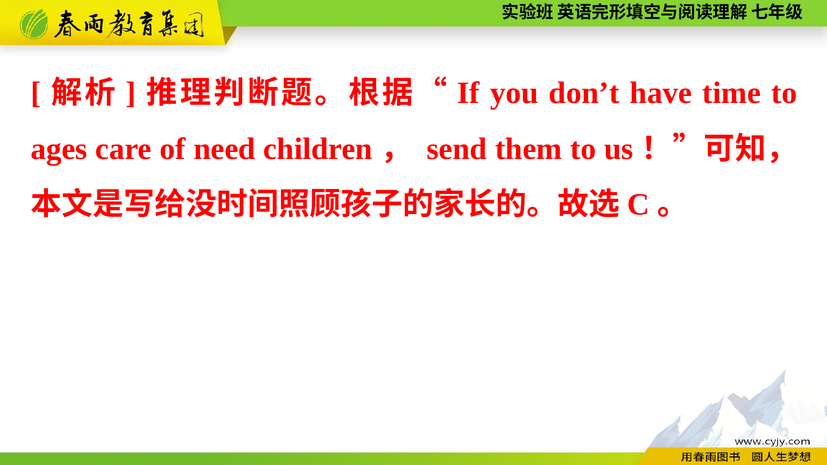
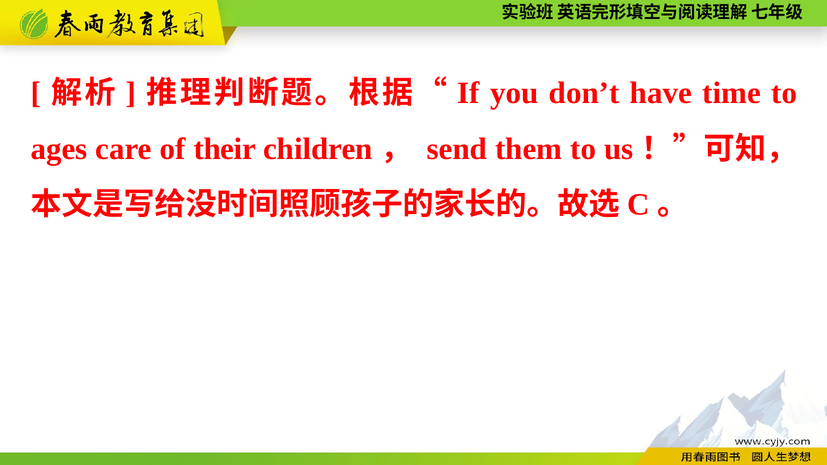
need: need -> their
